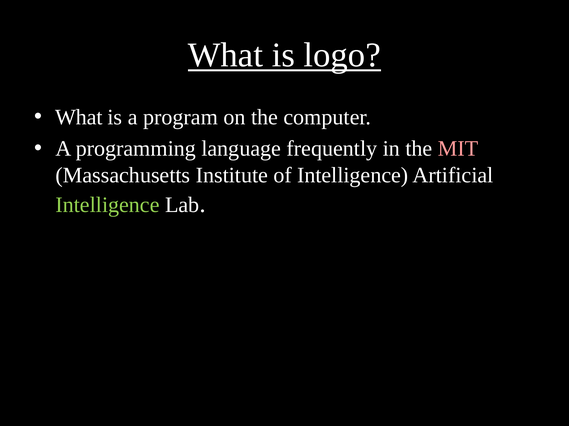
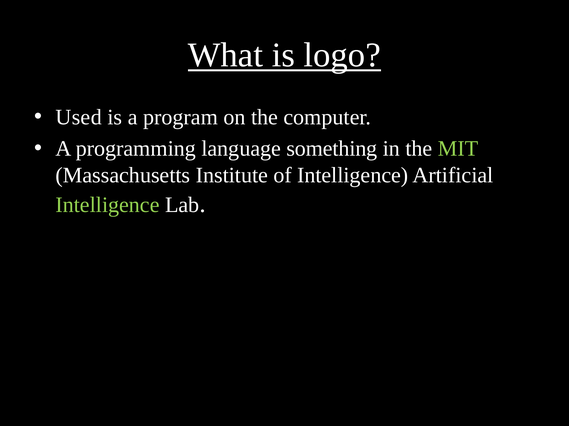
What at (79, 117): What -> Used
frequently: frequently -> something
MIT colour: pink -> light green
